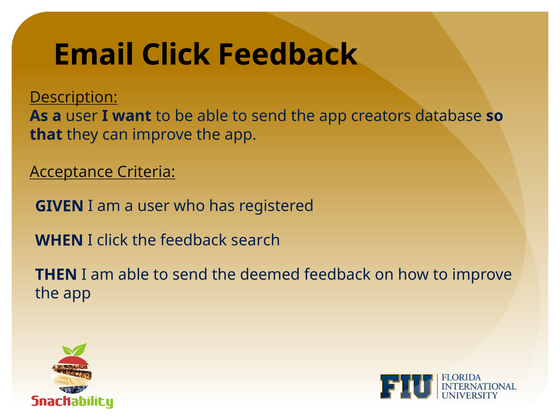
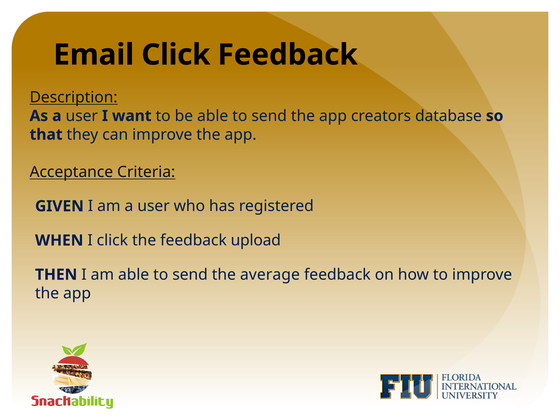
search: search -> upload
deemed: deemed -> average
